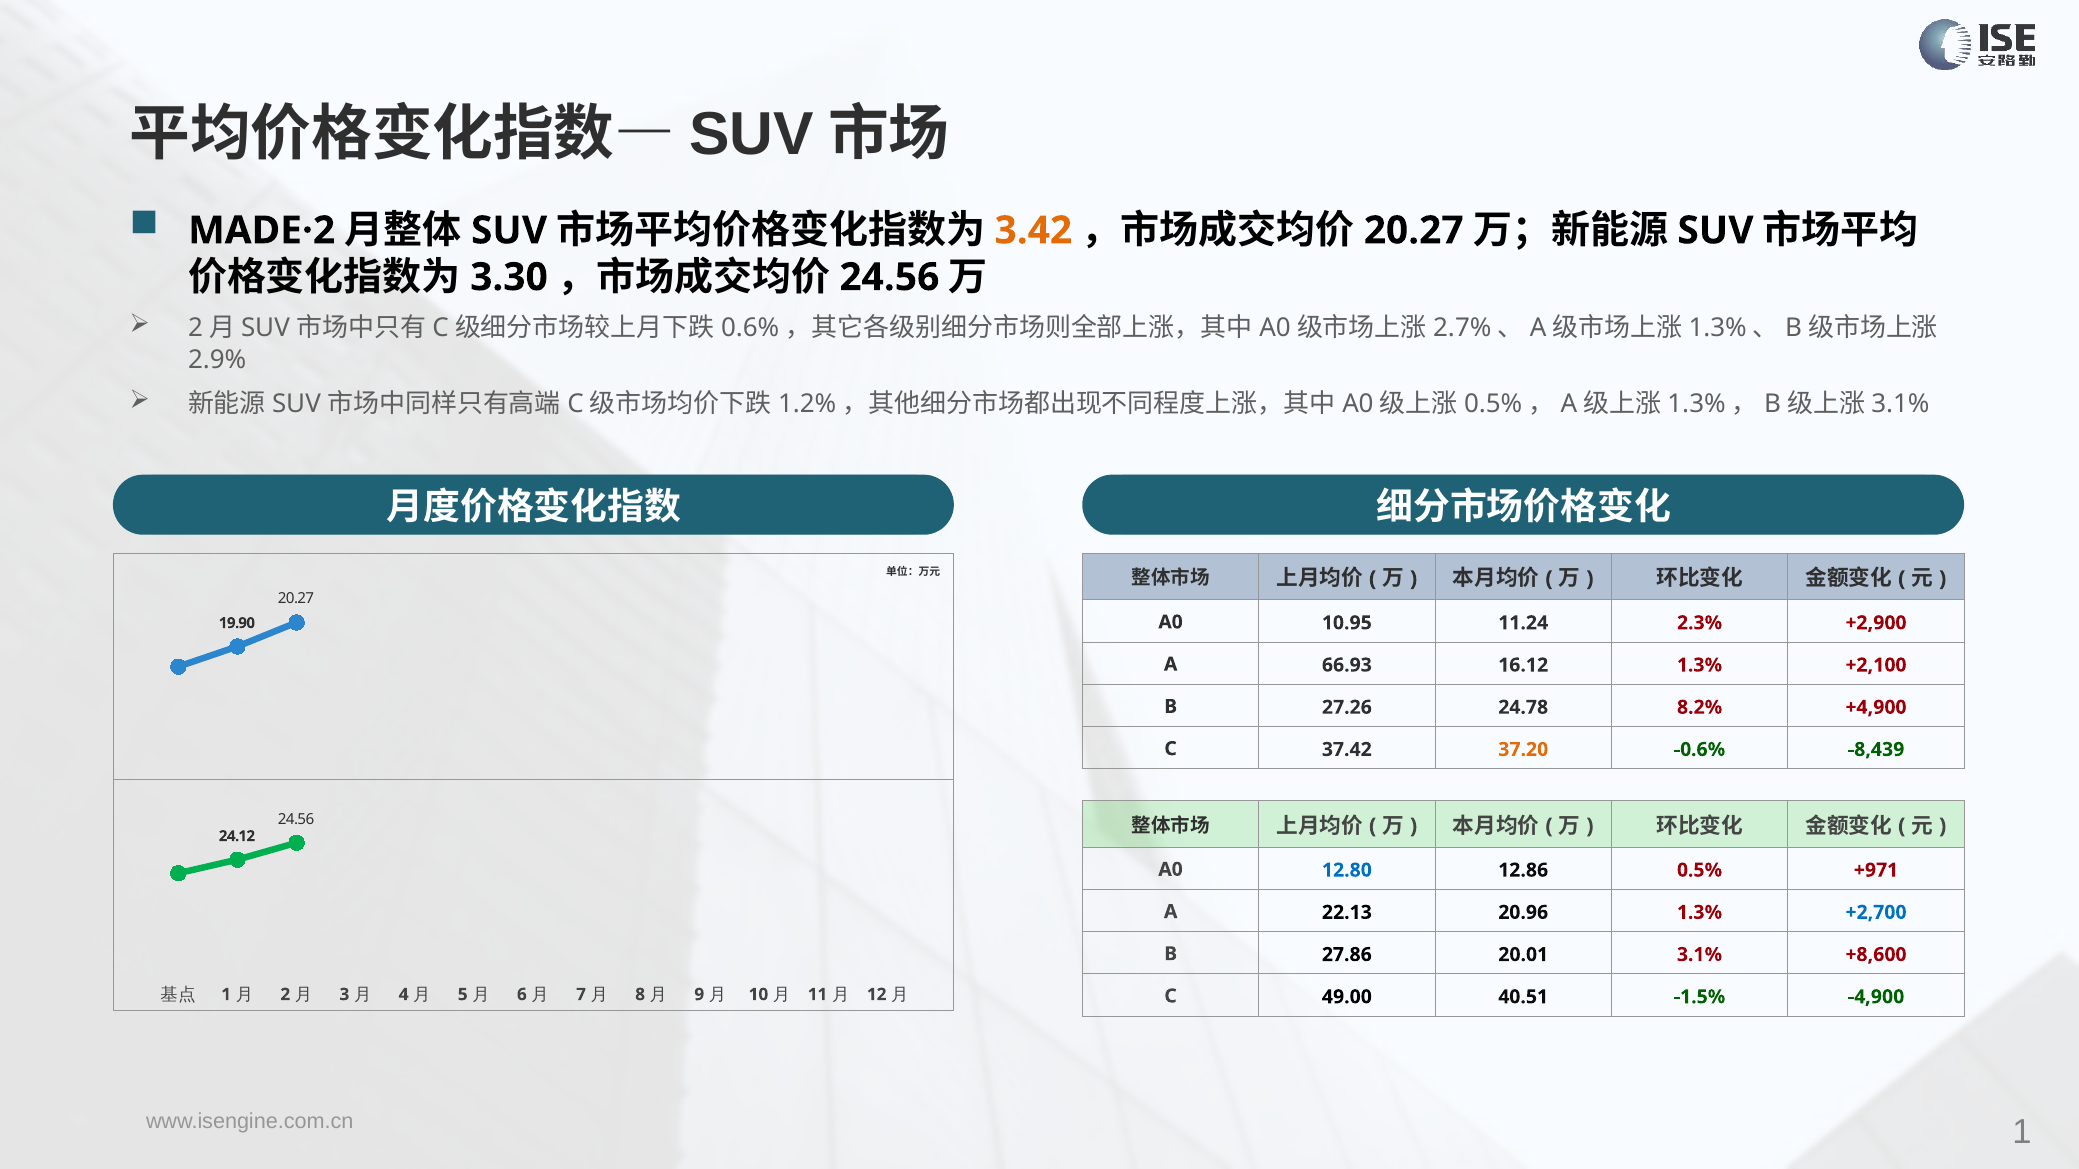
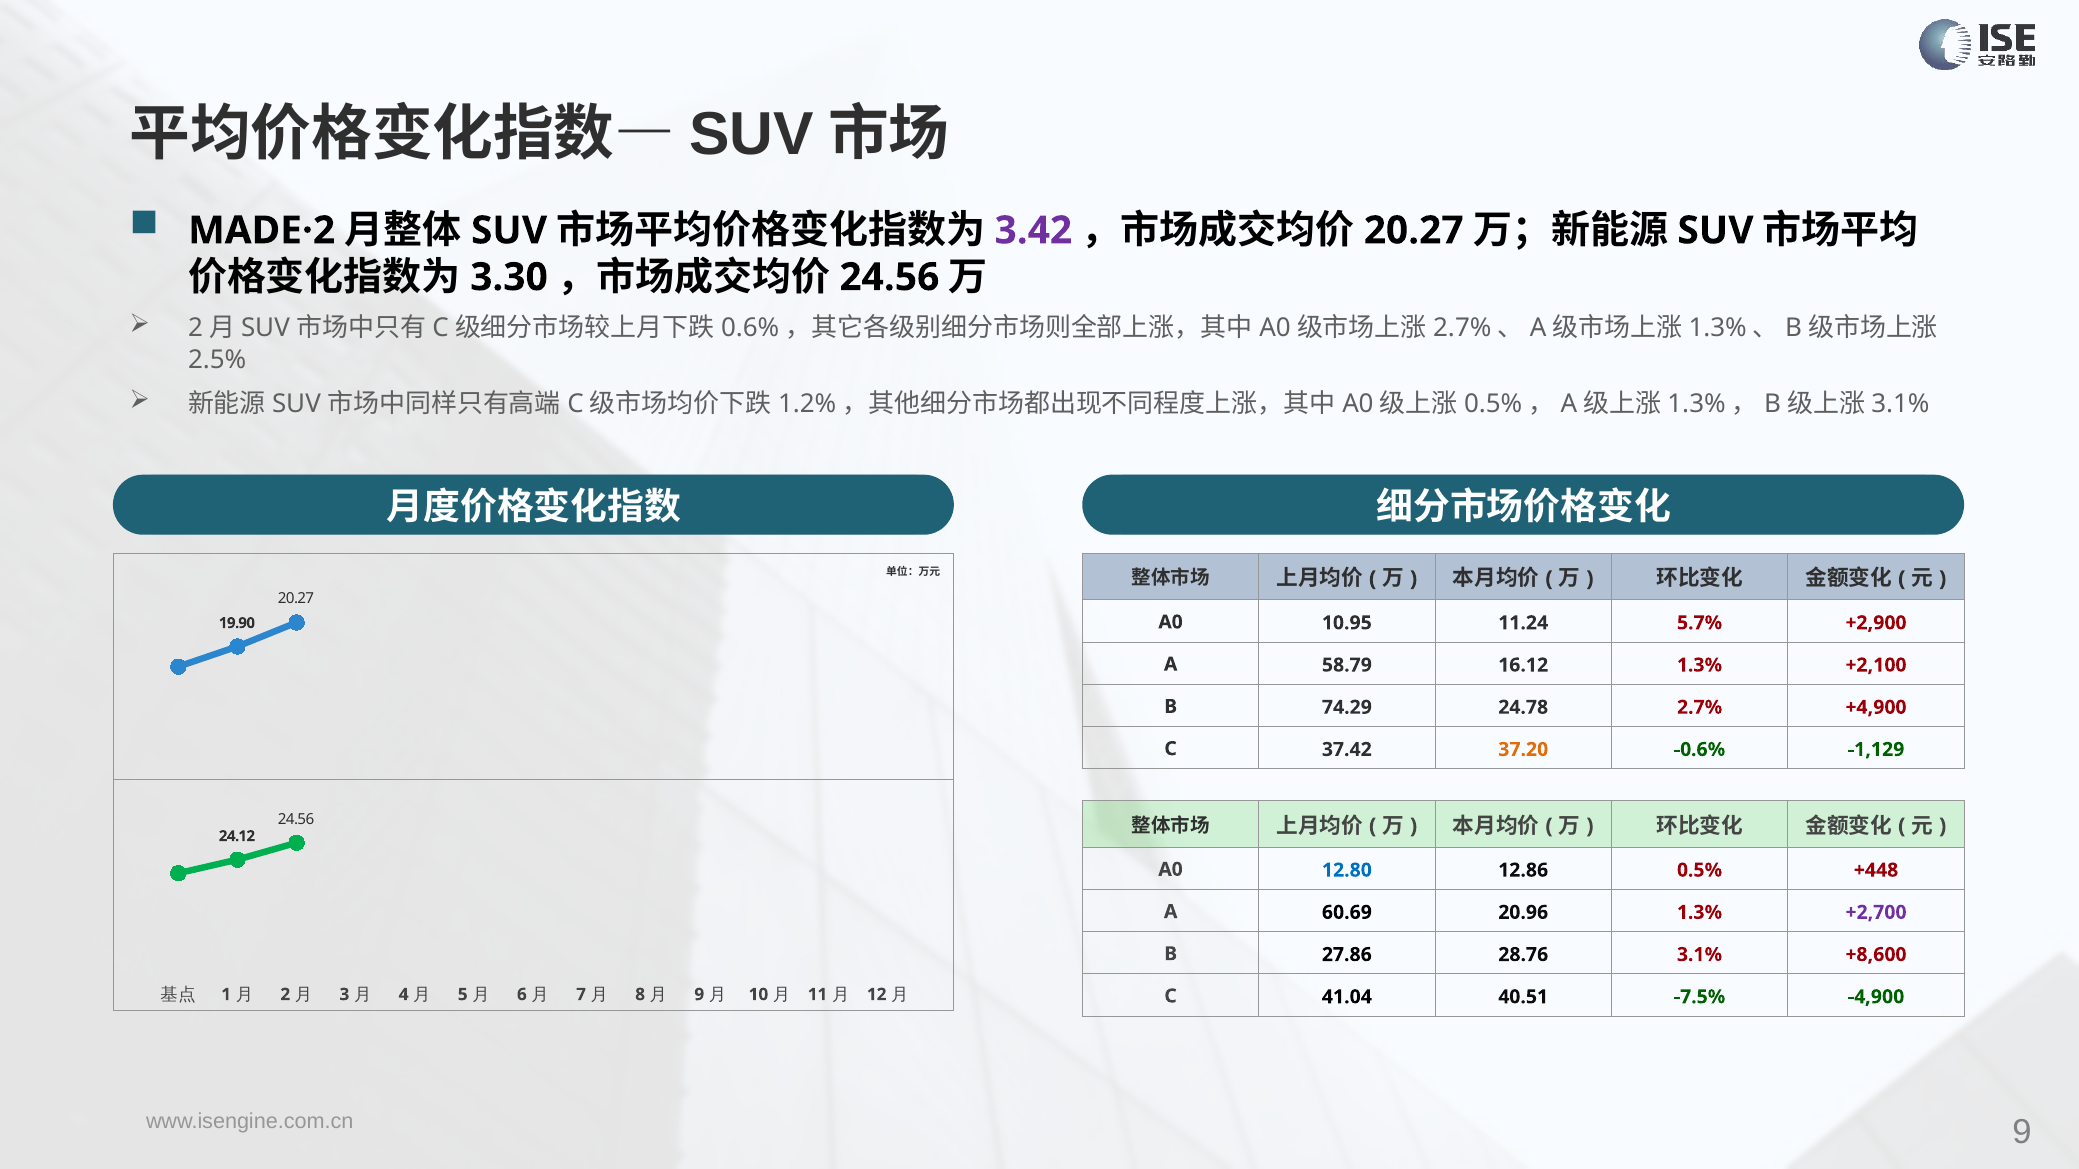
3.42 colour: orange -> purple
2.9%: 2.9% -> 2.5%
2.3%: 2.3% -> 5.7%
66.93: 66.93 -> 58.79
27.26: 27.26 -> 74.29
8.2%: 8.2% -> 2.7%
-8,439: -8,439 -> -1,129
+971: +971 -> +448
22.13: 22.13 -> 60.69
+2,700 colour: blue -> purple
20.01: 20.01 -> 28.76
49.00: 49.00 -> 41.04
-1.5%: -1.5% -> -7.5%
1 at (2022, 1133): 1 -> 9
